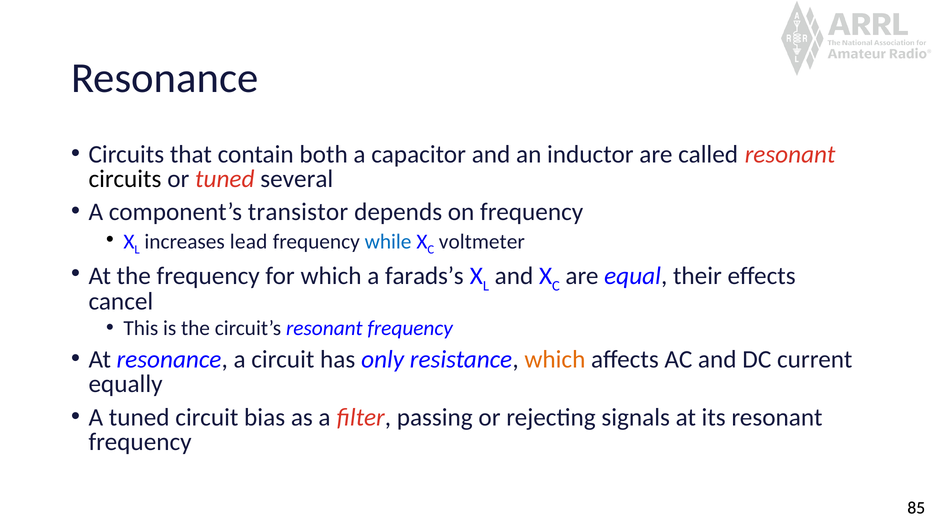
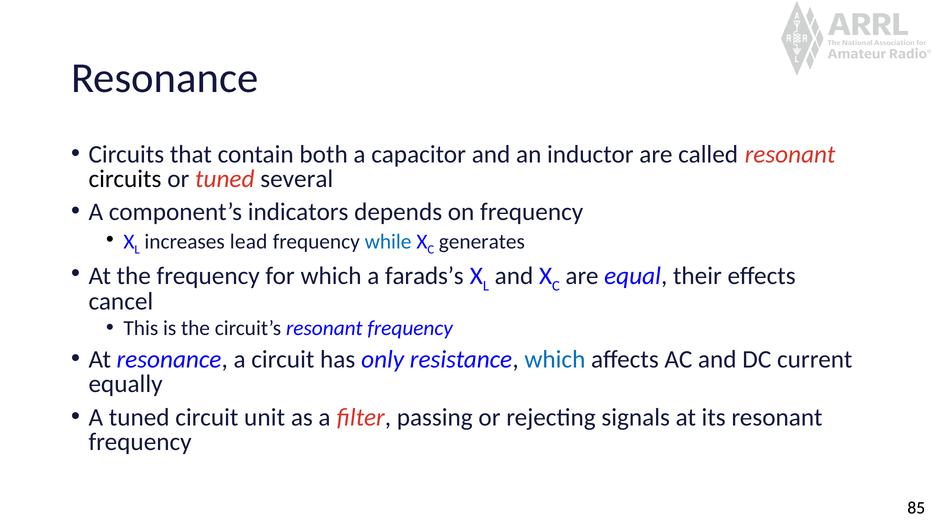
transistor: transistor -> indicators
voltmeter: voltmeter -> generates
which at (555, 360) colour: orange -> blue
bias: bias -> unit
